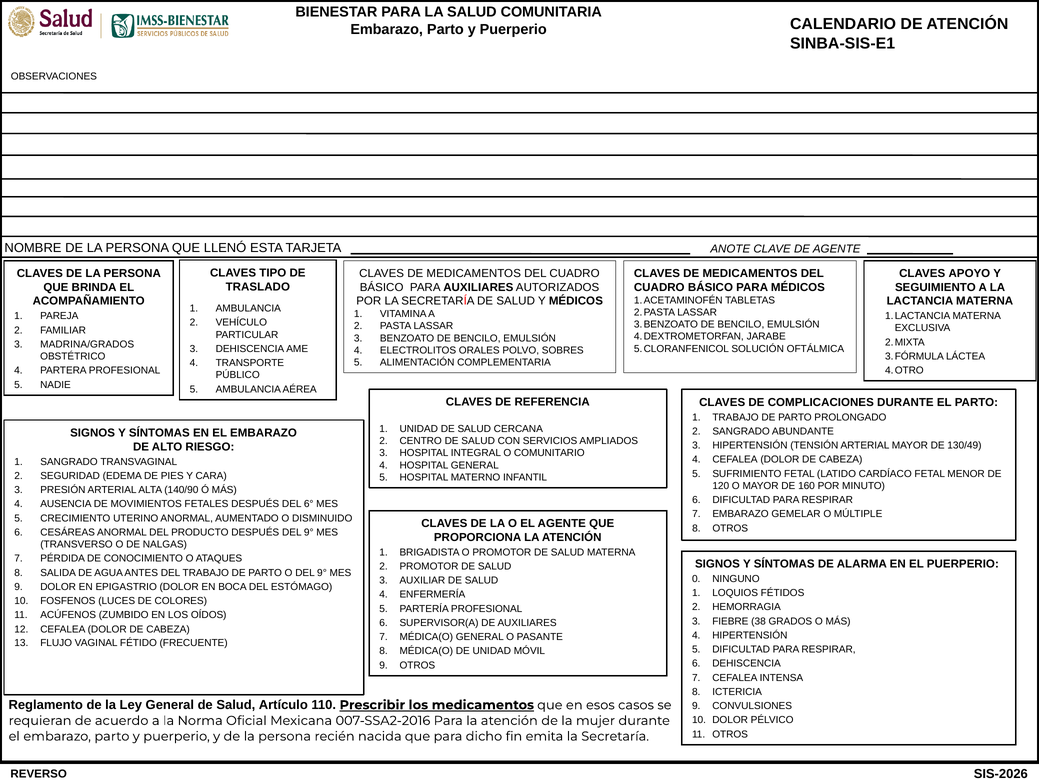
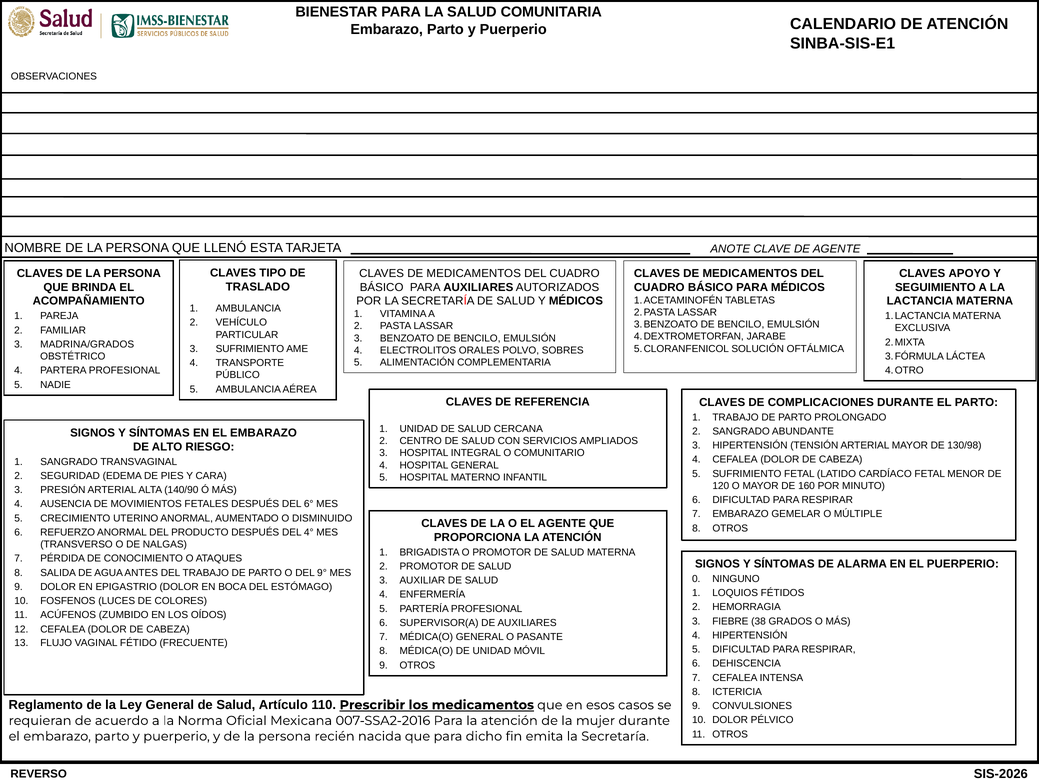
3 DEHISCENCIA: DEHISCENCIA -> SUFRIMIENTO
130/49: 130/49 -> 130/98
CESÁREAS: CESÁREAS -> REFUERZO
DESPUÉS DEL 9°: 9° -> 4°
